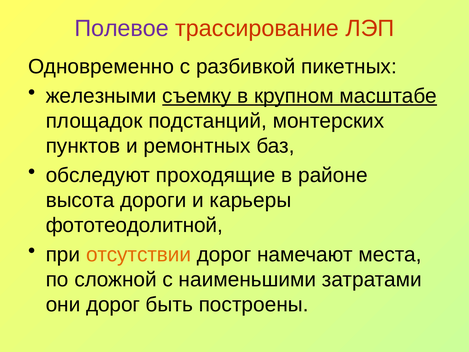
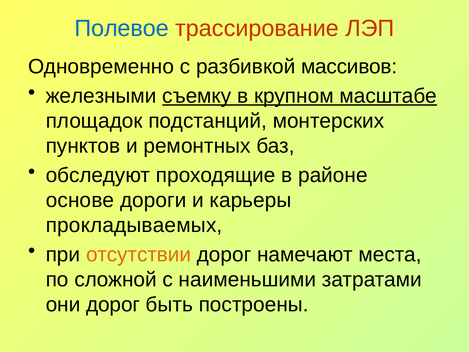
Полевое colour: purple -> blue
пикетных: пикетных -> массивов
высота: высота -> основе
фототеодолитной: фототеодолитной -> прокладываемых
